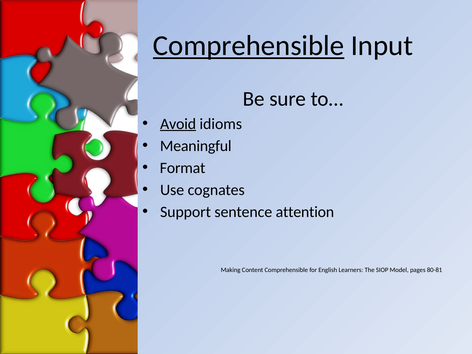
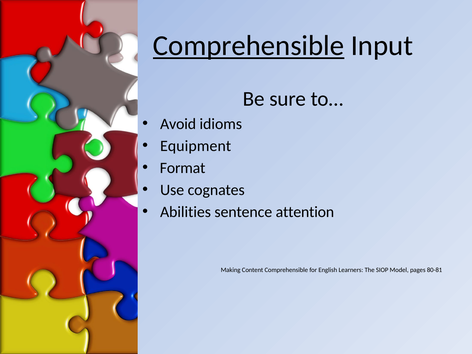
Avoid underline: present -> none
Meaningful: Meaningful -> Equipment
Support: Support -> Abilities
